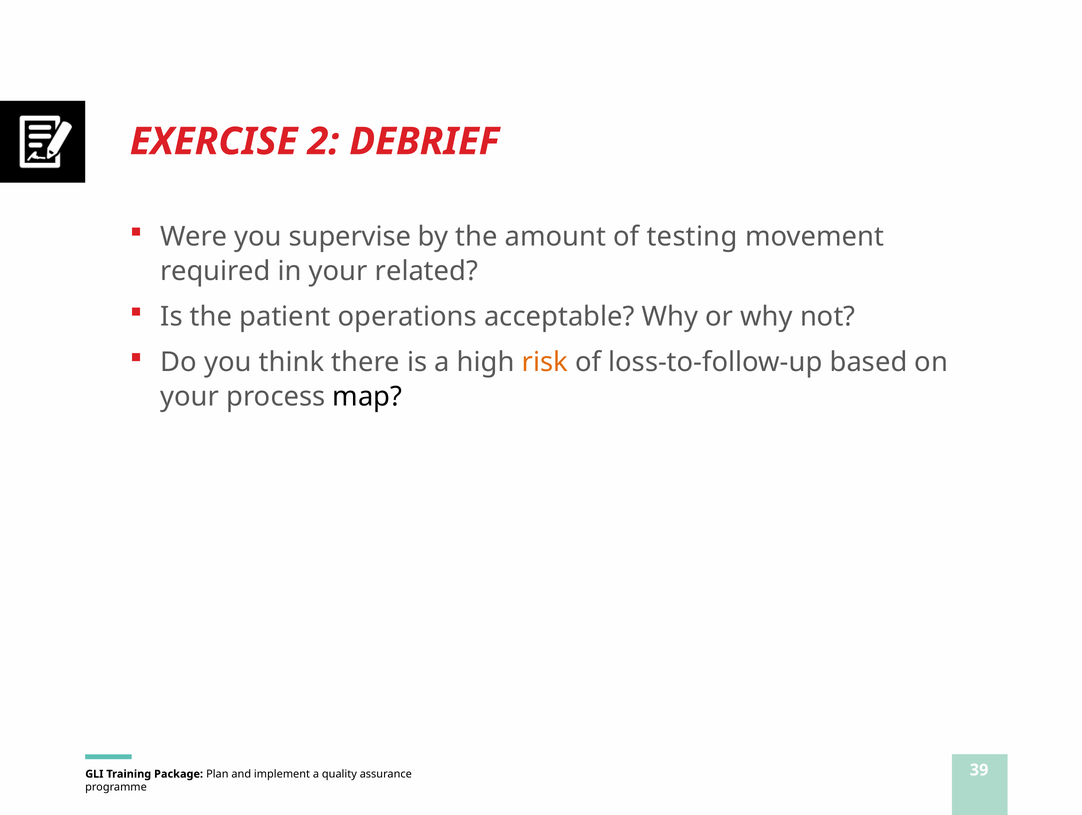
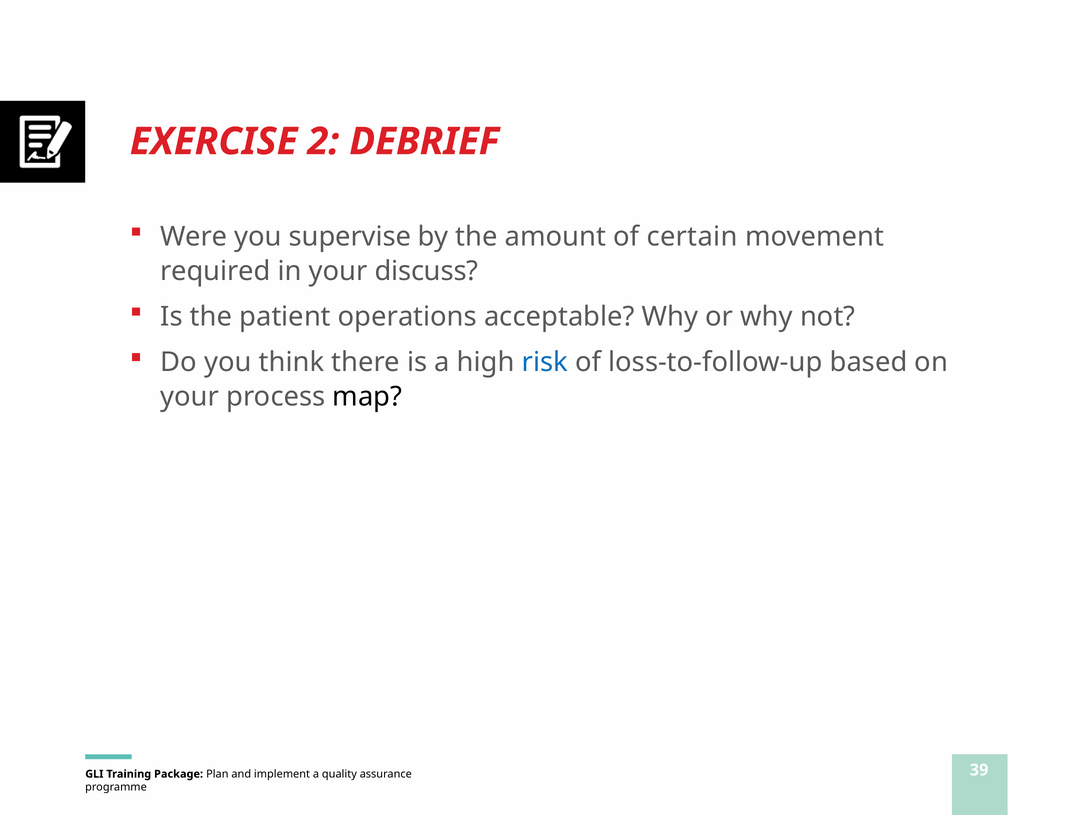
testing: testing -> certain
related: related -> discuss
risk colour: orange -> blue
